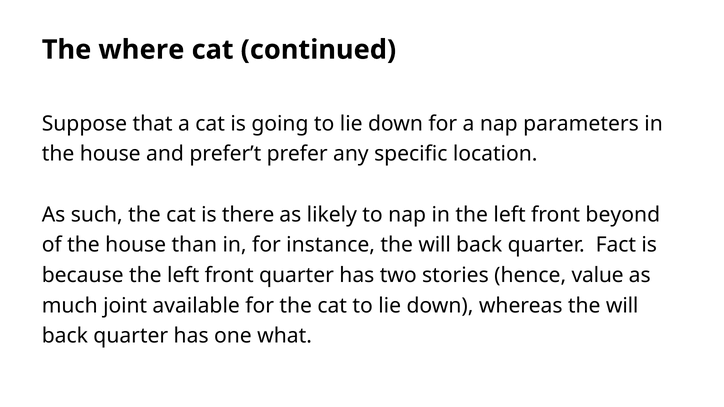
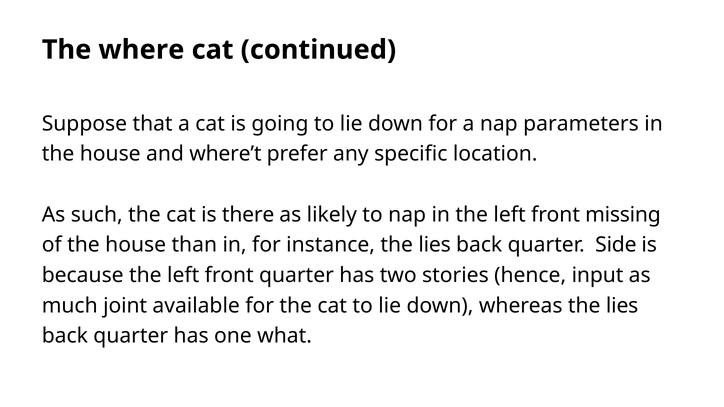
prefer’t: prefer’t -> where’t
beyond: beyond -> missing
instance the will: will -> lies
Fact: Fact -> Side
value: value -> input
whereas the will: will -> lies
